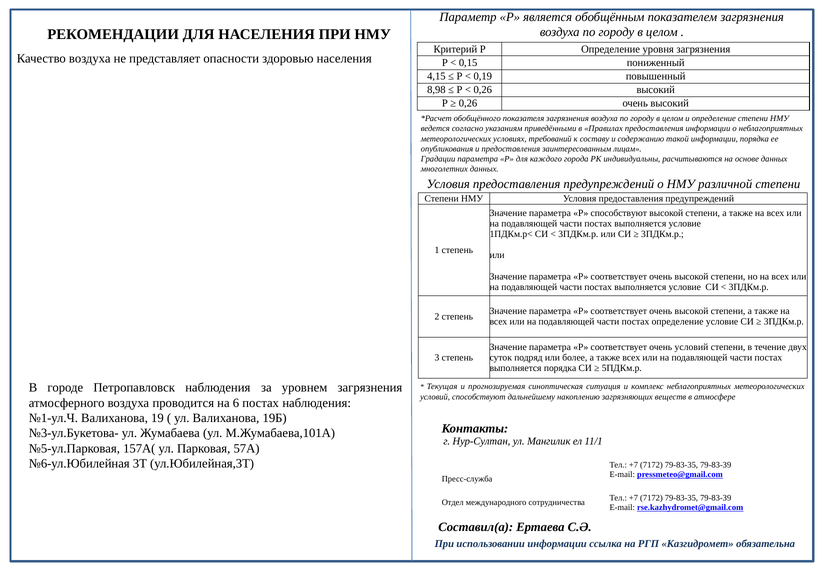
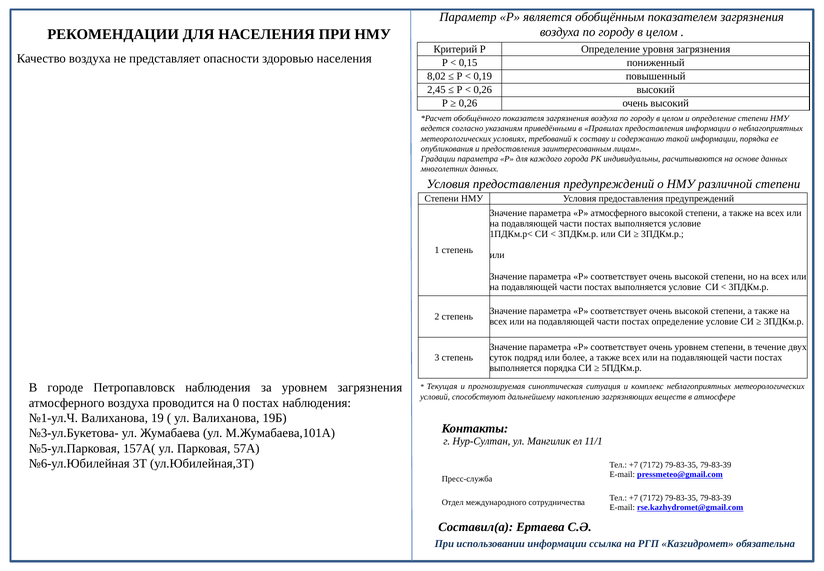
4,15: 4,15 -> 8,02
8,98: 8,98 -> 2,45
Р способствуют: способствуют -> атмосферного
очень условий: условий -> уровнем
6: 6 -> 0
